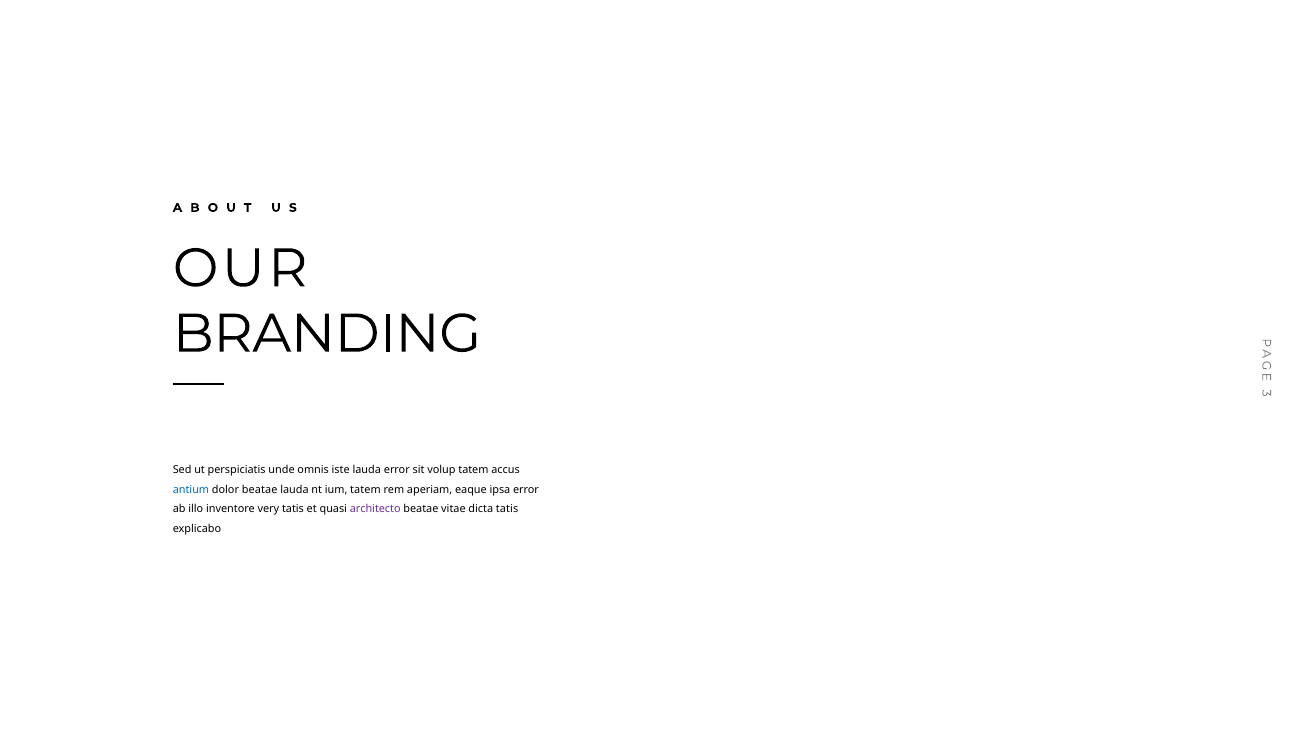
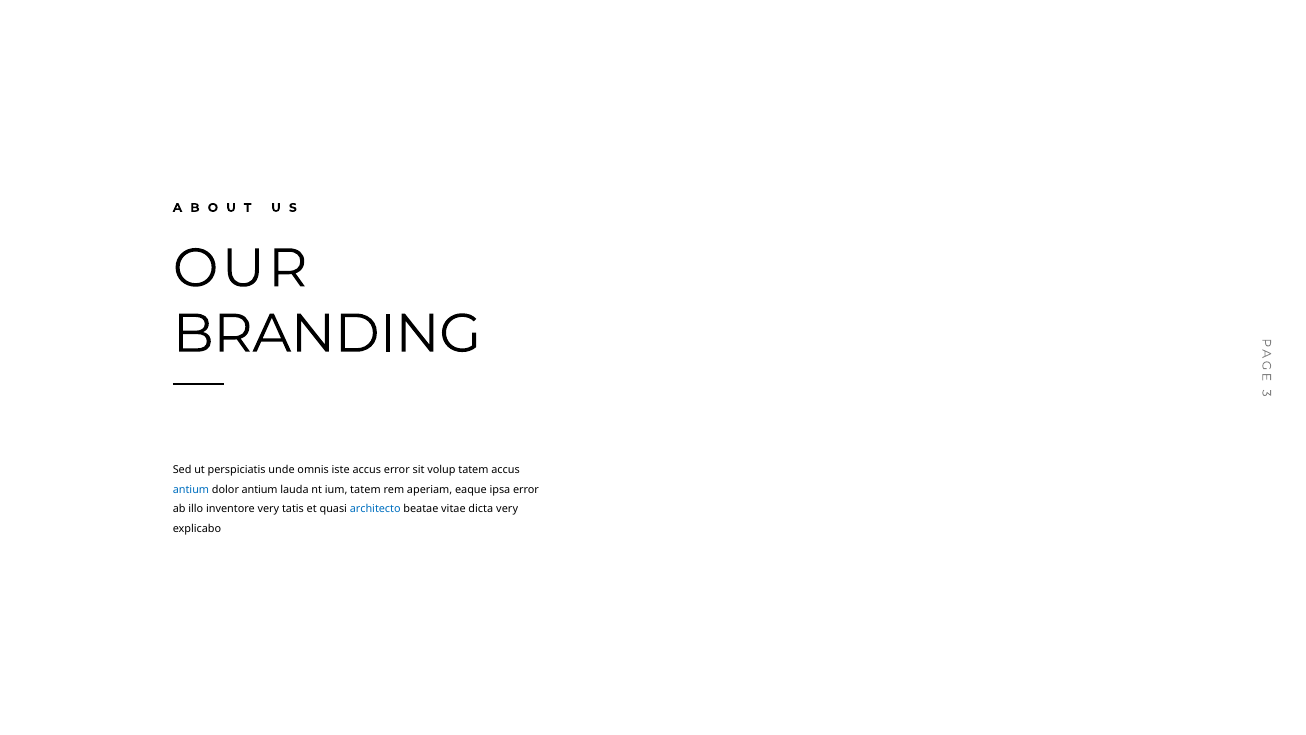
iste lauda: lauda -> accus
dolor beatae: beatae -> antium
architecto colour: purple -> blue
dicta tatis: tatis -> very
